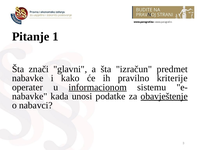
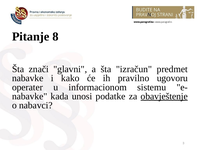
1: 1 -> 8
kriterije: kriterije -> ugovoru
informacionom underline: present -> none
